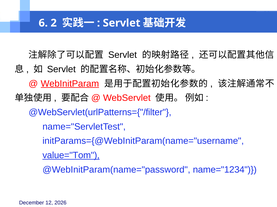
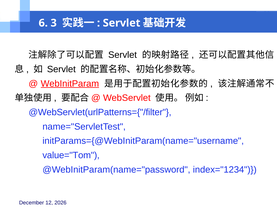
2: 2 -> 3
value="Tom underline: present -> none
name="1234: name="1234 -> index="1234
